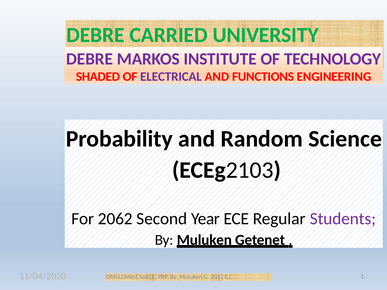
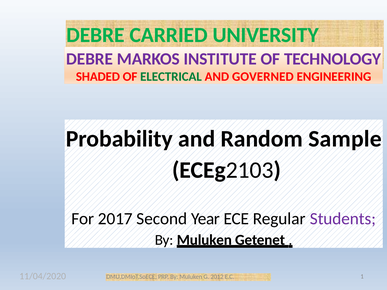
ELECTRICAL colour: purple -> green
FUNCTIONS: FUNCTIONS -> GOVERNED
Science: Science -> Sample
2062: 2062 -> 2017
